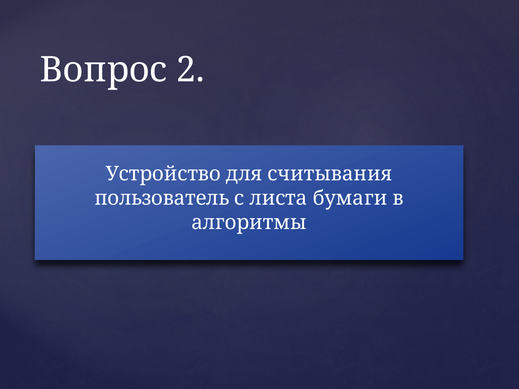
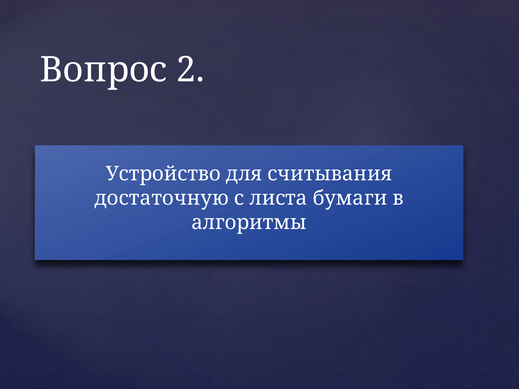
пользователь: пользователь -> достаточную
